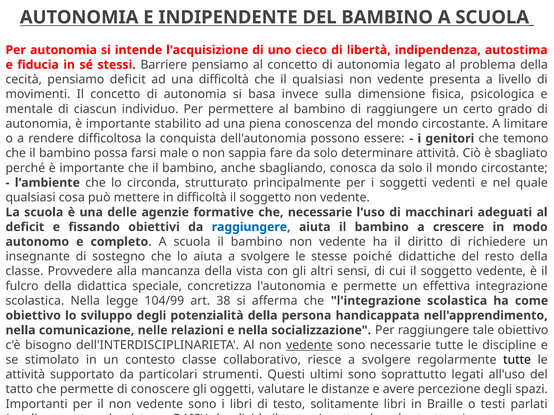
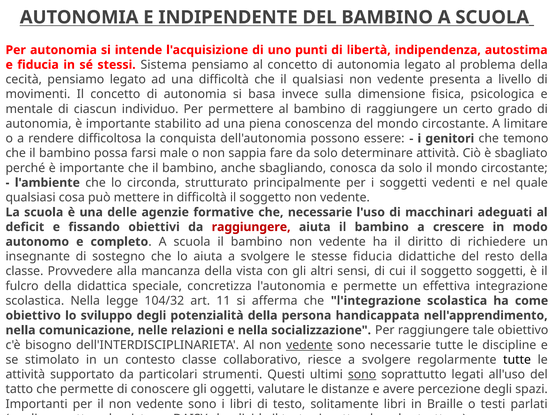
cieco: cieco -> punti
stessi Barriere: Barriere -> Sistema
pensiamo deficit: deficit -> legato
raggiungere at (251, 227) colour: blue -> red
stesse poiché: poiché -> fiducia
soggetto vedente: vedente -> soggetti
104/99: 104/99 -> 104/32
38: 38 -> 11
sono at (362, 375) underline: none -> present
